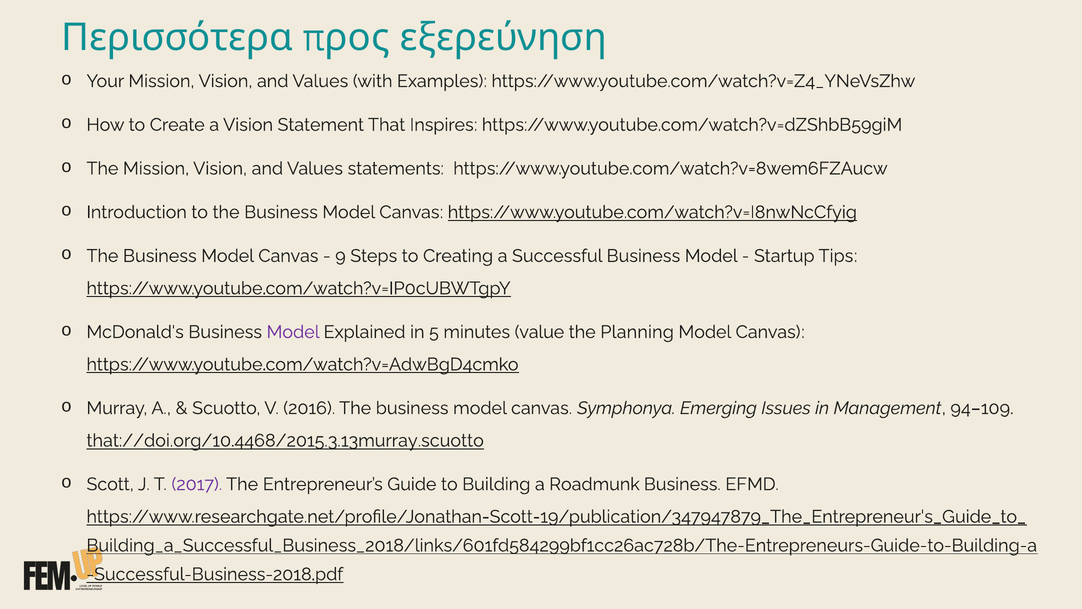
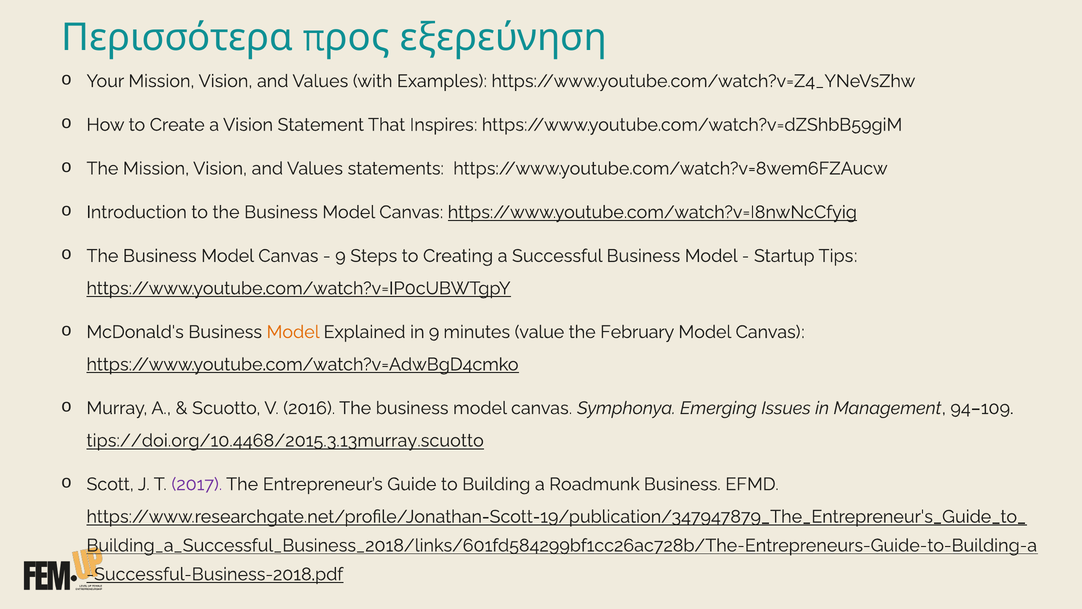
Model at (293, 332) colour: purple -> orange
in 5: 5 -> 9
Planning: Planning -> February
that://doi.org/10.4468/2015.3.13murray.scuotto: that://doi.org/10.4468/2015.3.13murray.scuotto -> tips://doi.org/10.4468/2015.3.13murray.scuotto
